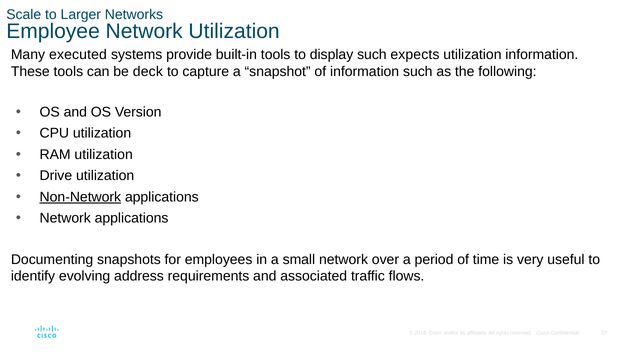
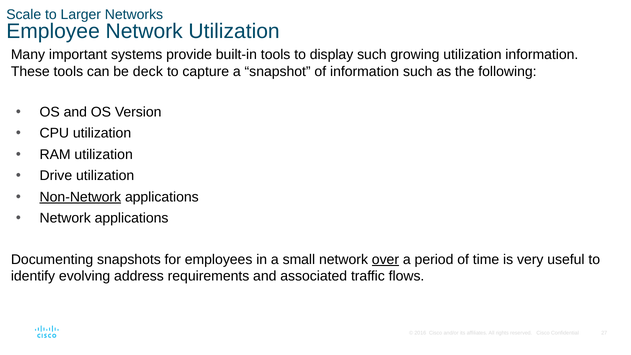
executed: executed -> important
expects: expects -> growing
over underline: none -> present
